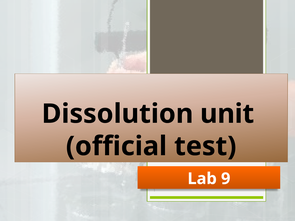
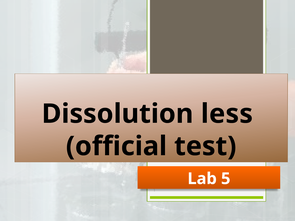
unit: unit -> less
9: 9 -> 5
